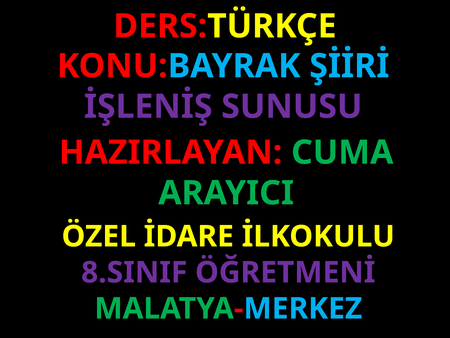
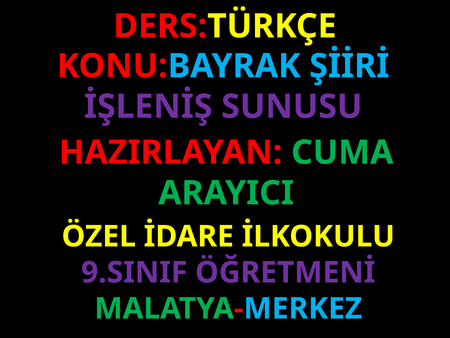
8.SINIF: 8.SINIF -> 9.SINIF
